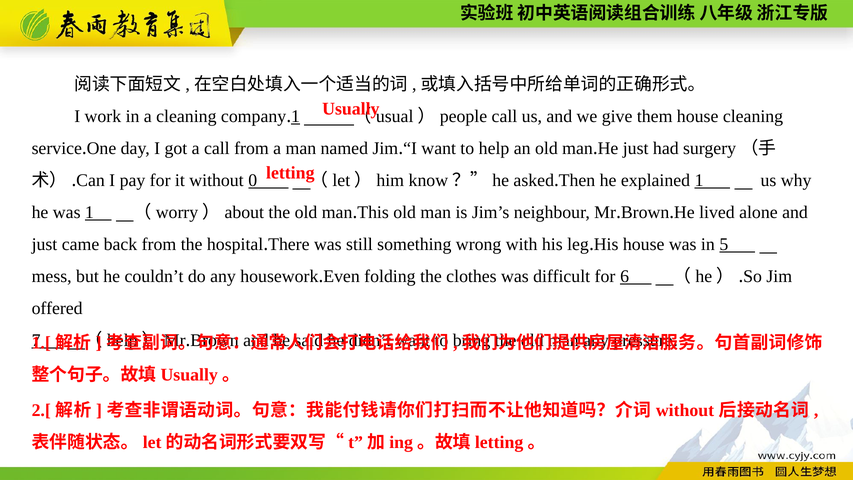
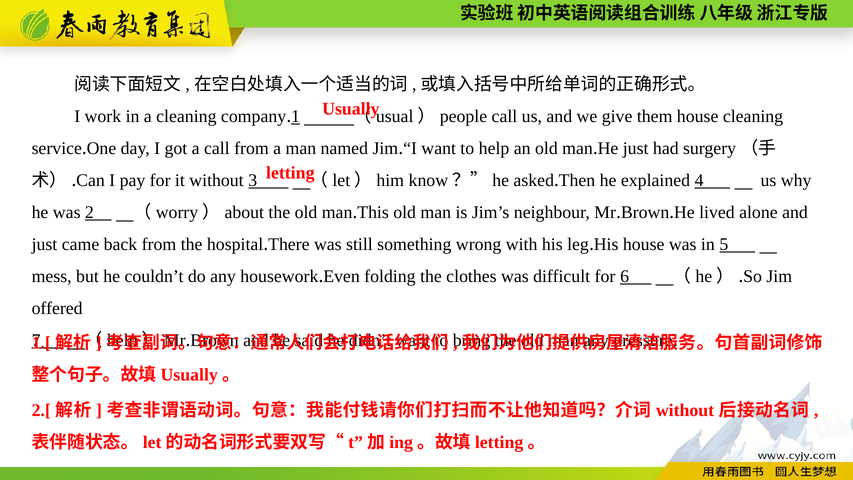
0: 0 -> 3
explained 1: 1 -> 4
was 1: 1 -> 2
